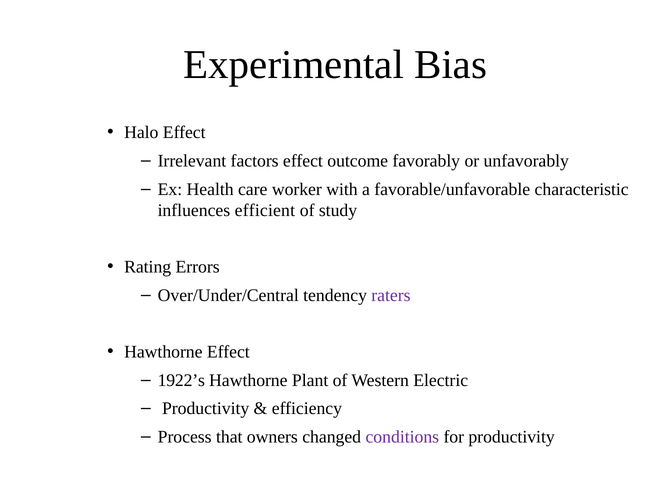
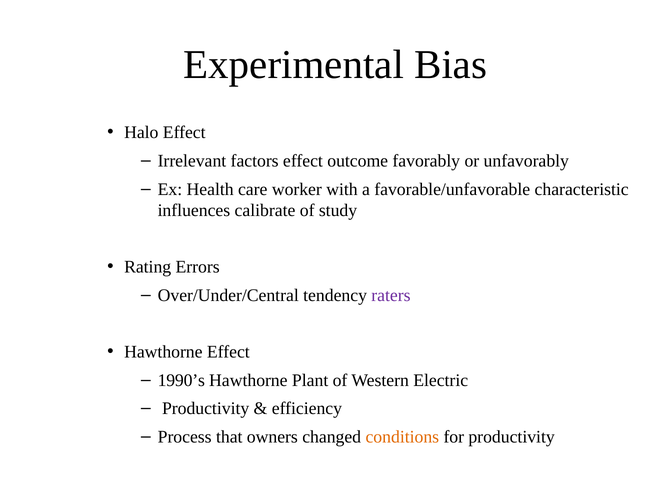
efficient: efficient -> calibrate
1922’s: 1922’s -> 1990’s
conditions colour: purple -> orange
